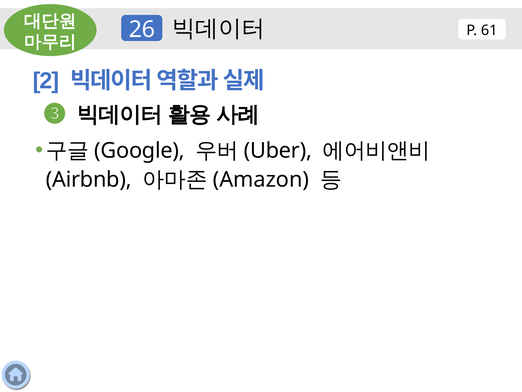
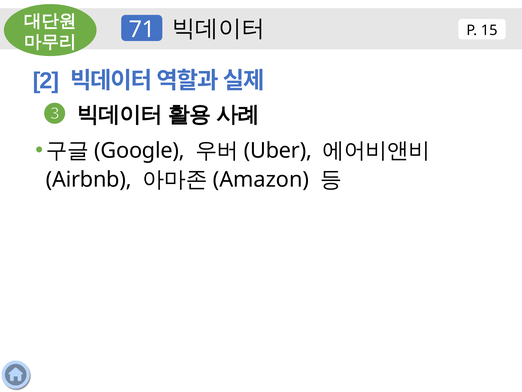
61: 61 -> 15
26: 26 -> 71
